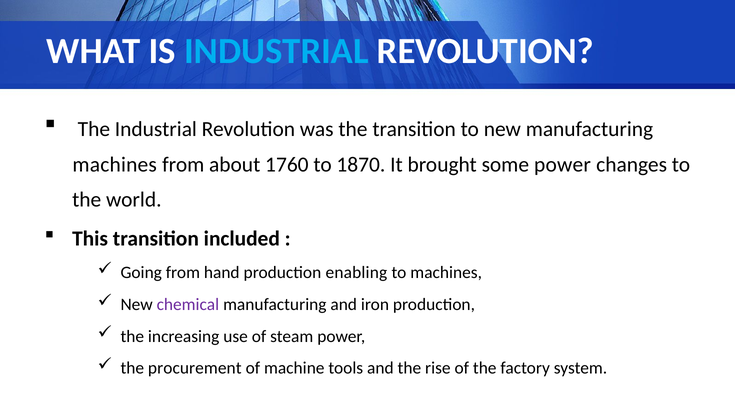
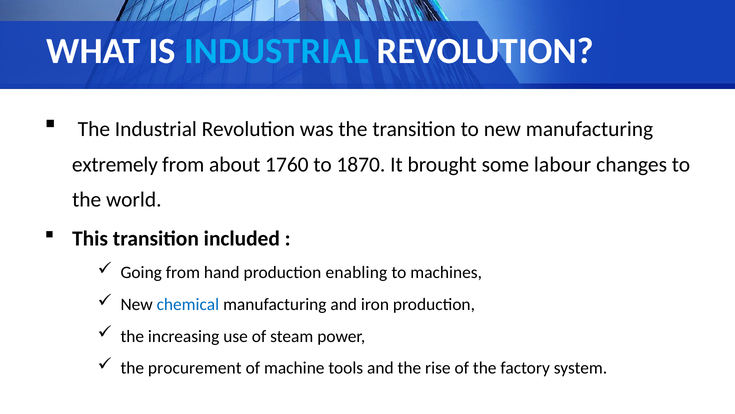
machines at (115, 165): machines -> extremely
some power: power -> labour
chemical colour: purple -> blue
